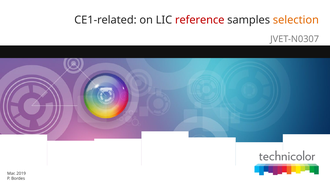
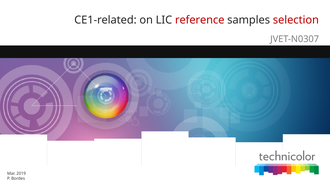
selection colour: orange -> red
